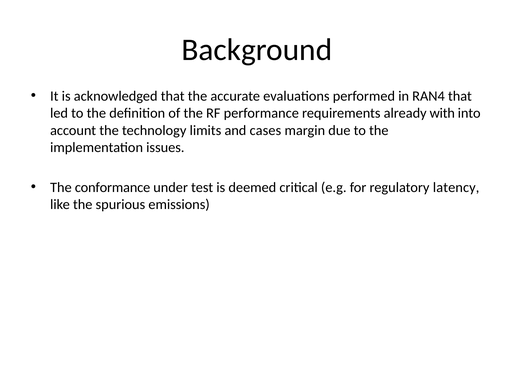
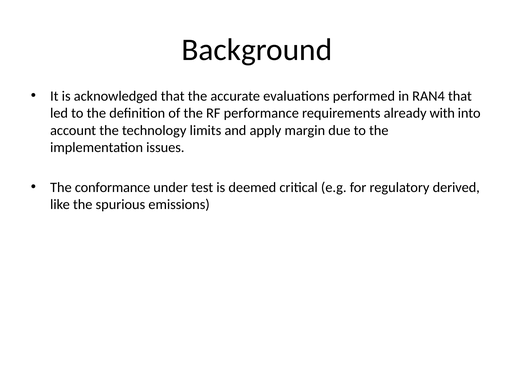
cases: cases -> apply
latency: latency -> derived
